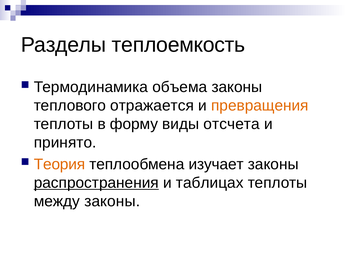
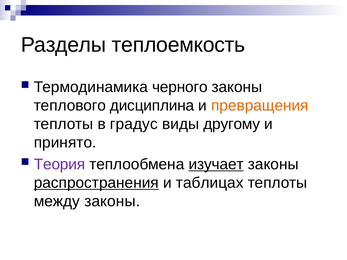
объема: объема -> черного
отражается: отражается -> дисциплина
форму: форму -> градус
отсчета: отсчета -> другому
Теория colour: orange -> purple
изучает underline: none -> present
